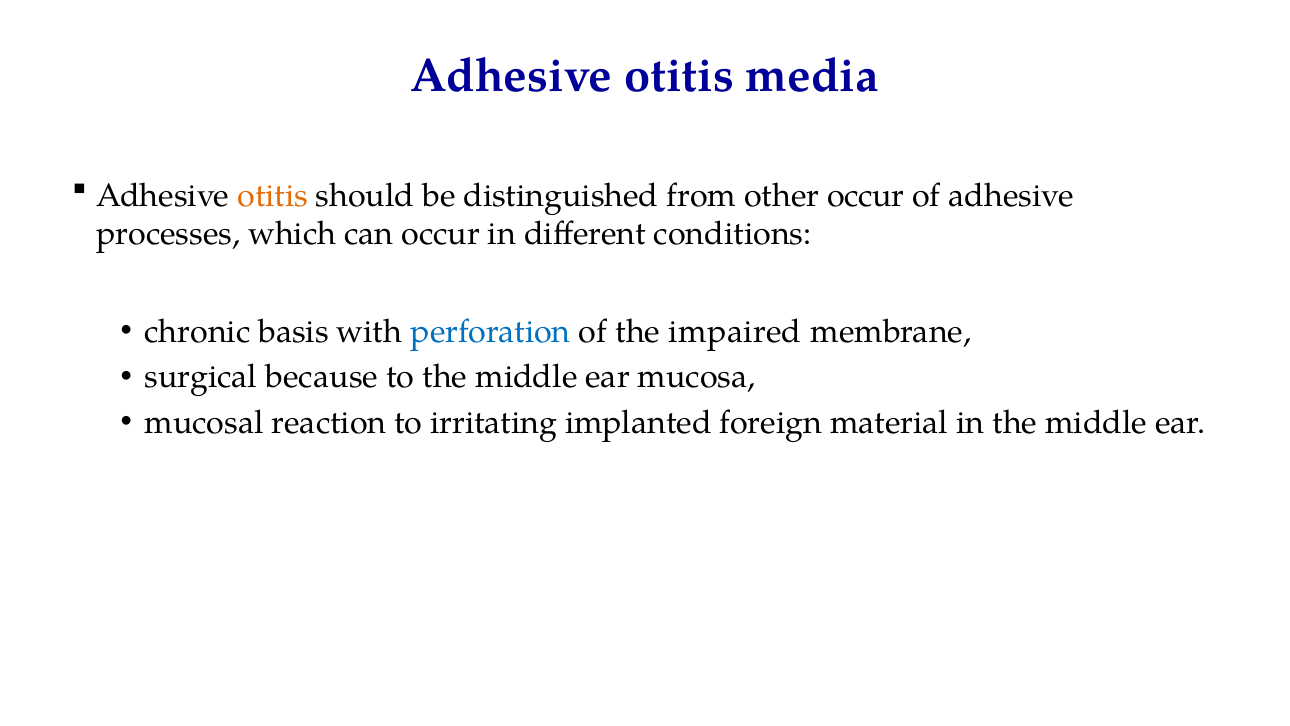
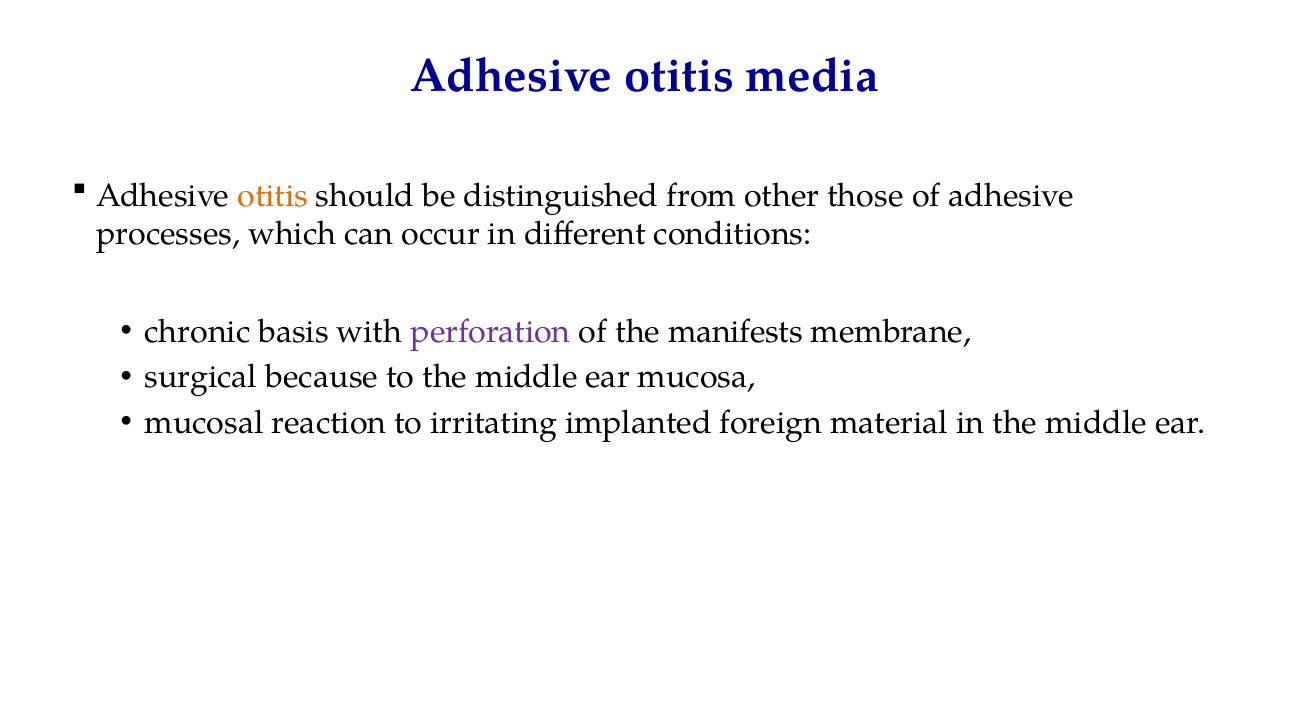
other occur: occur -> those
perforation colour: blue -> purple
impaired: impaired -> manifests
